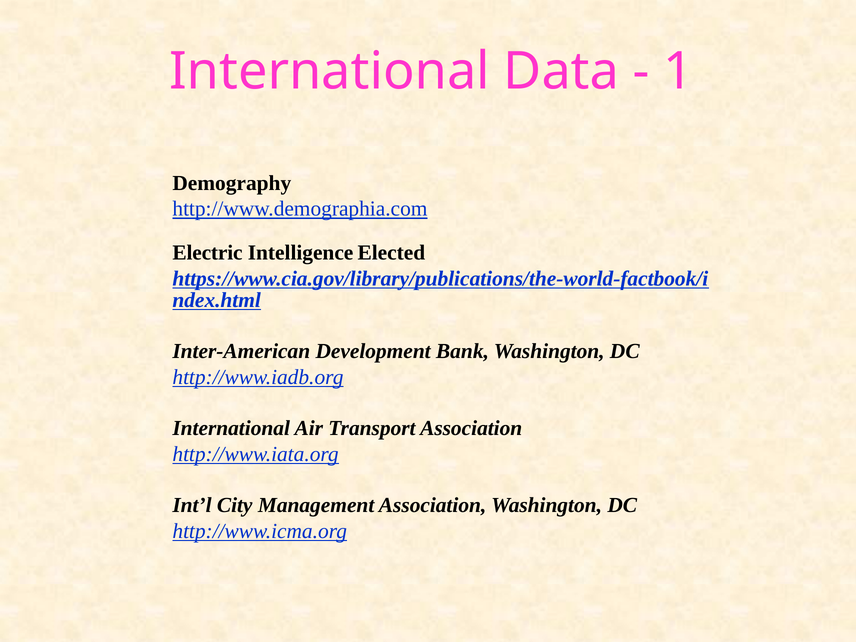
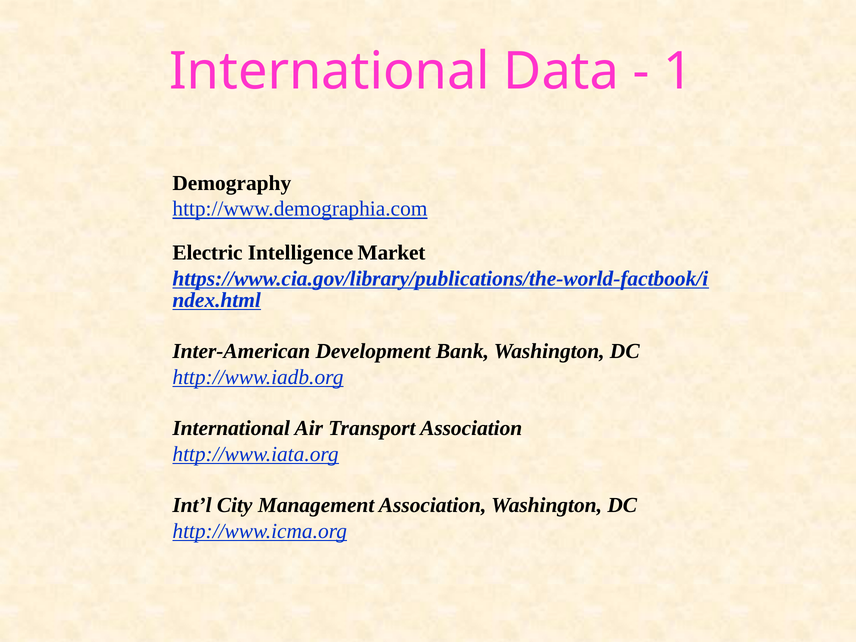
Elected: Elected -> Market
